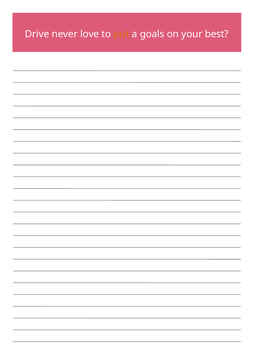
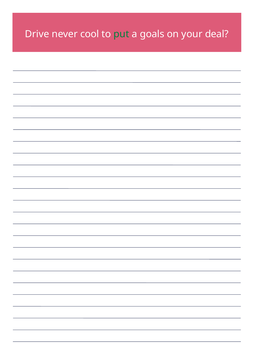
love: love -> cool
put colour: orange -> green
best: best -> deal
